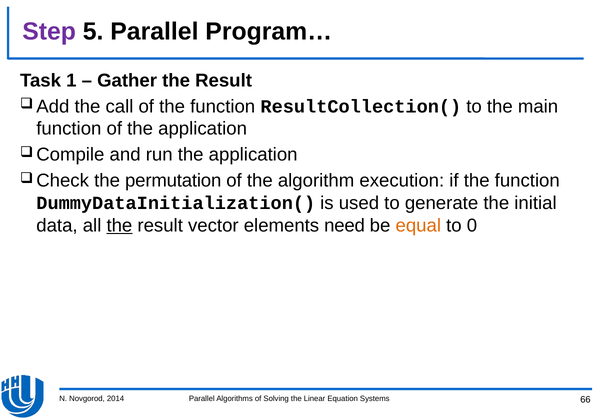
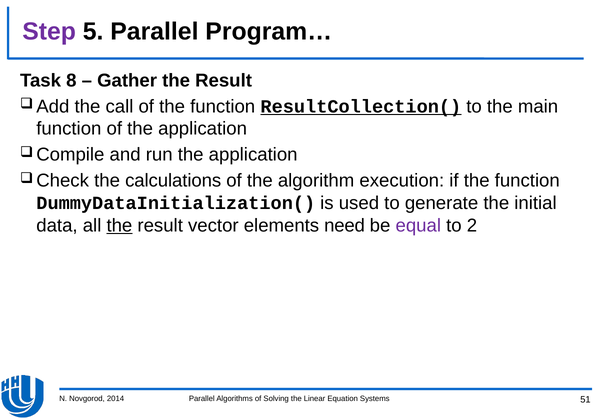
1: 1 -> 8
ResultCollection( underline: none -> present
permutation: permutation -> calculations
equal colour: orange -> purple
0: 0 -> 2
66: 66 -> 51
